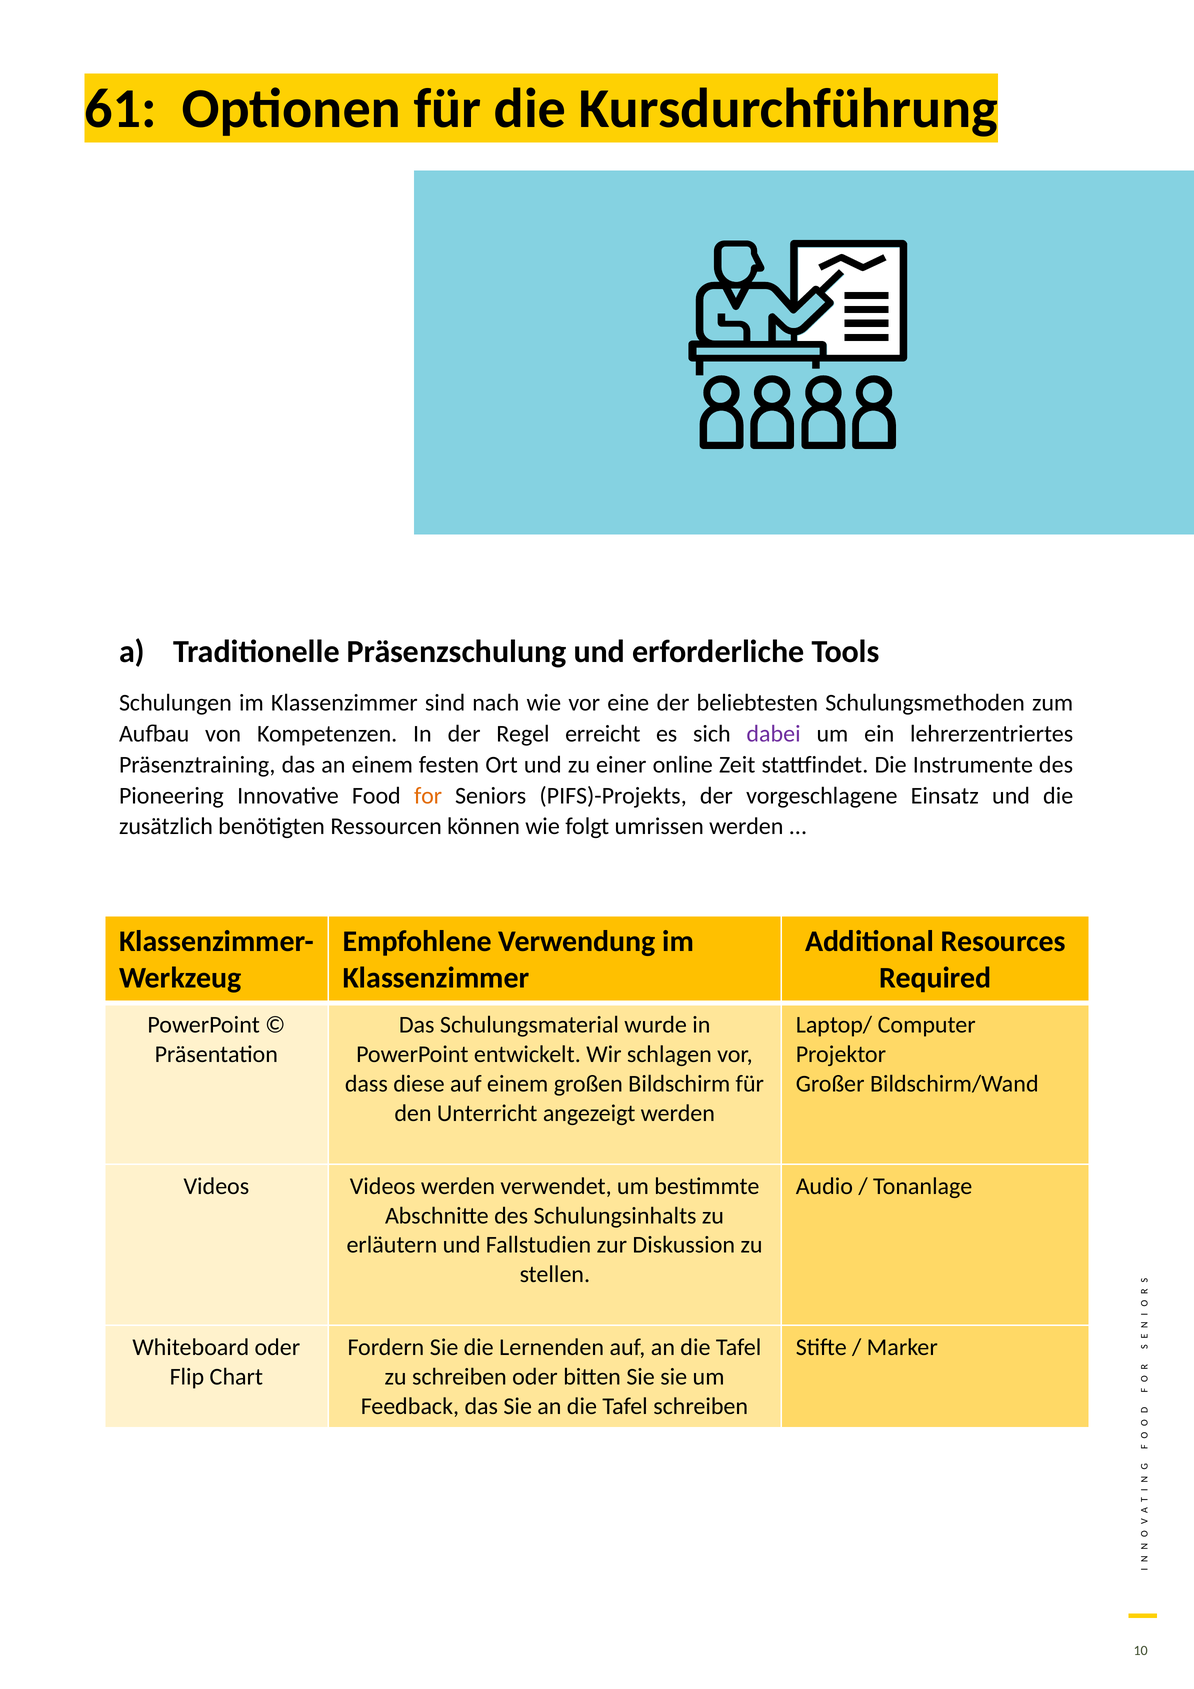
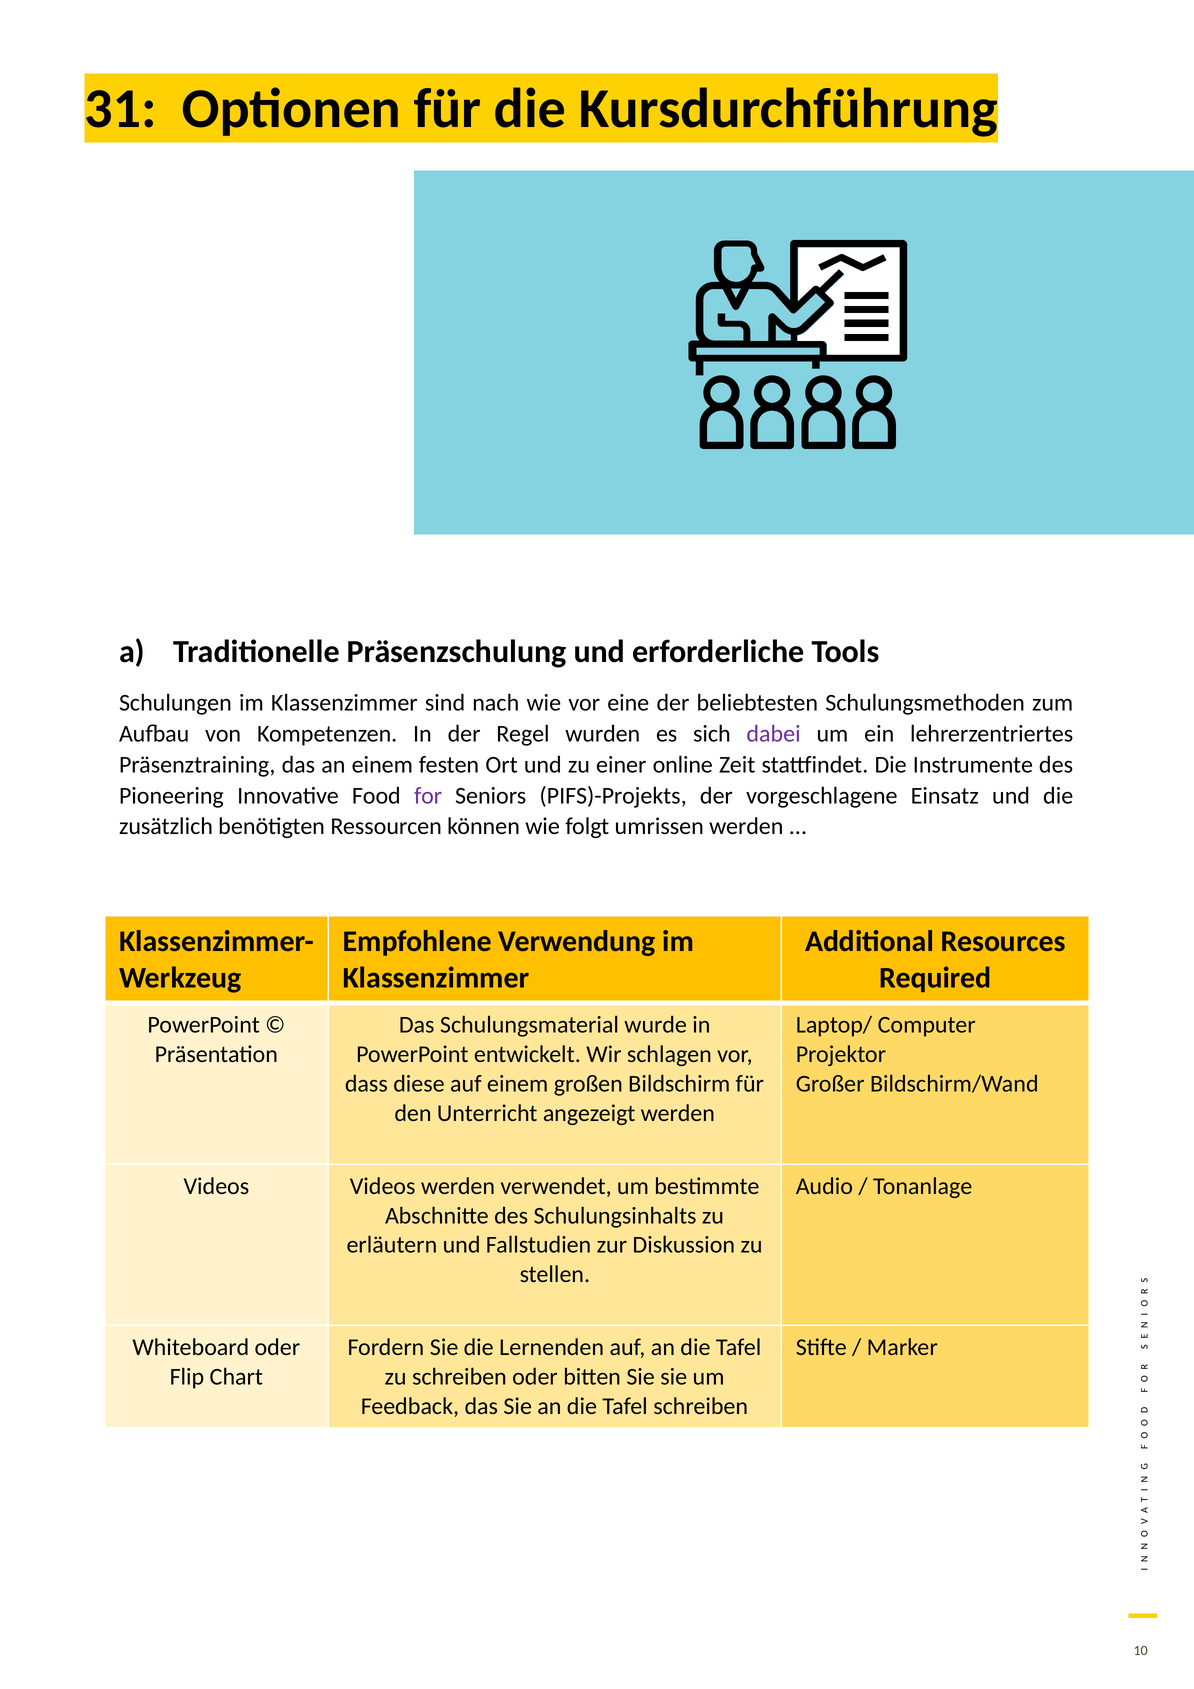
61: 61 -> 31
erreicht: erreicht -> wurden
for colour: orange -> purple
